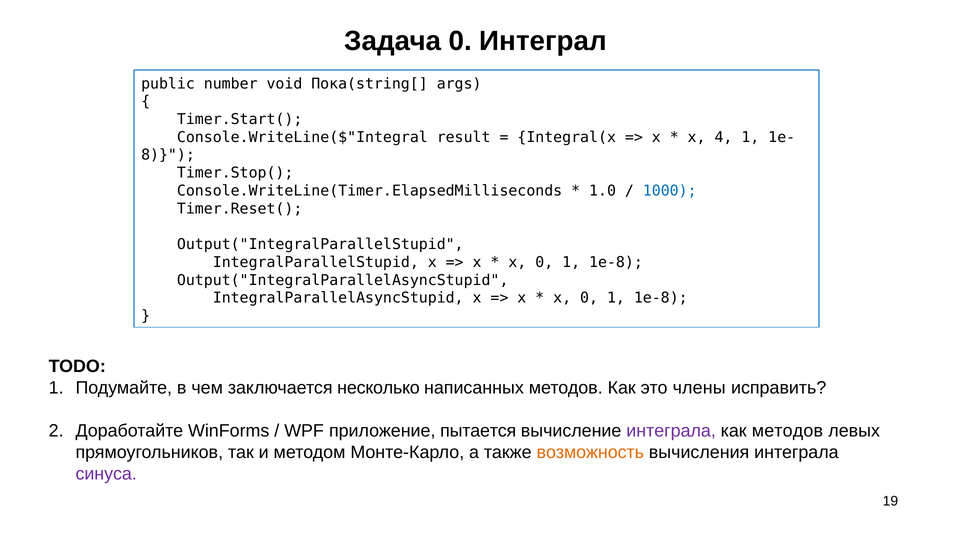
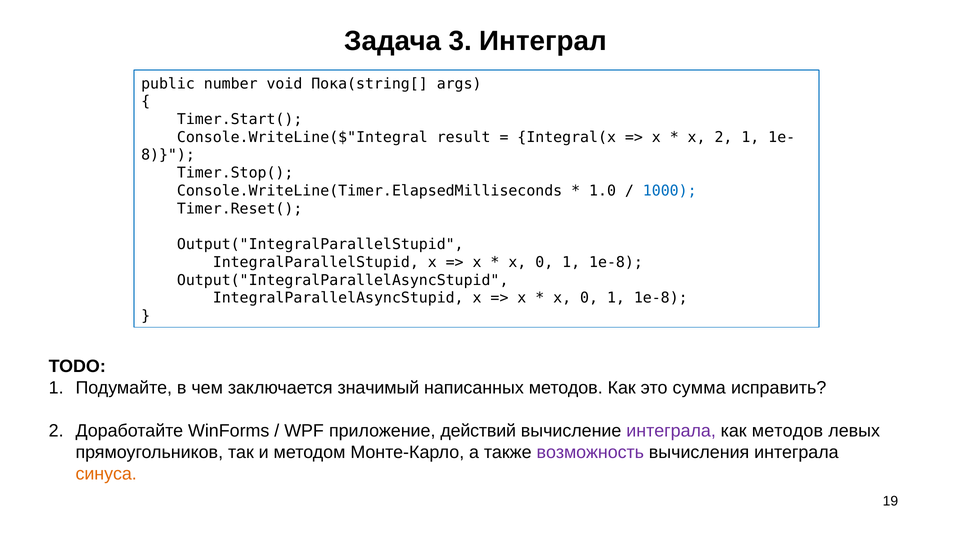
Задача 0: 0 -> 3
x 4: 4 -> 2
несколько: несколько -> значимый
члены: члены -> сумма
пытается: пытается -> действий
возможность colour: orange -> purple
синуса colour: purple -> orange
